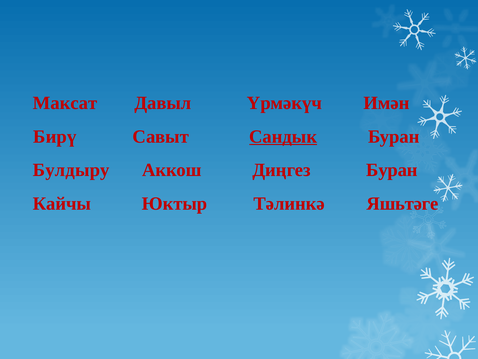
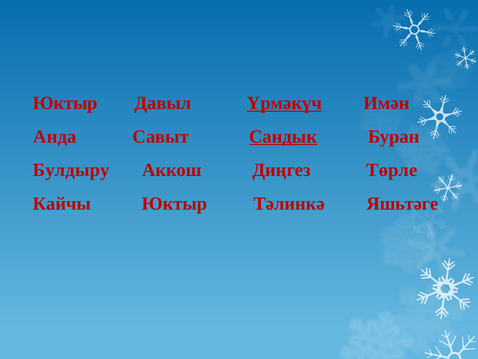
Максат at (65, 103): Максат -> Юктыр
Үрмәкүч underline: none -> present
Бирү: Бирү -> Анда
Диңгез Буран: Буран -> Төрле
